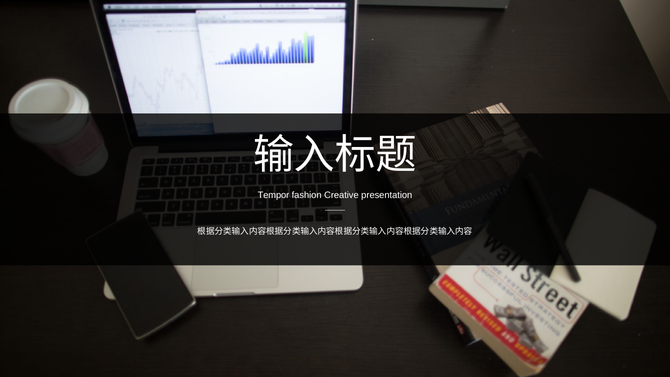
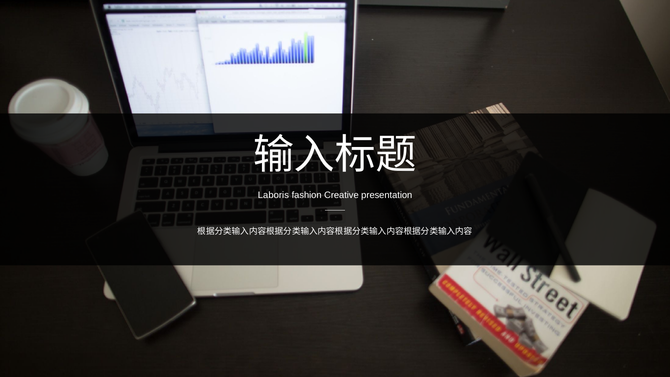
Tempor: Tempor -> Laboris
